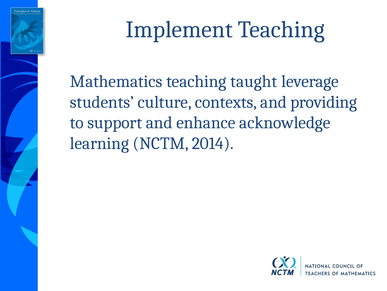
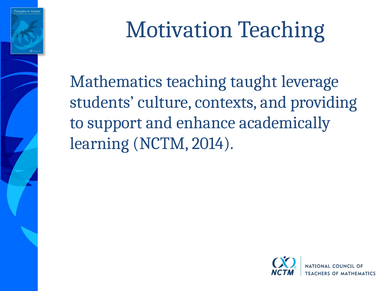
Implement: Implement -> Motivation
acknowledge: acknowledge -> academically
